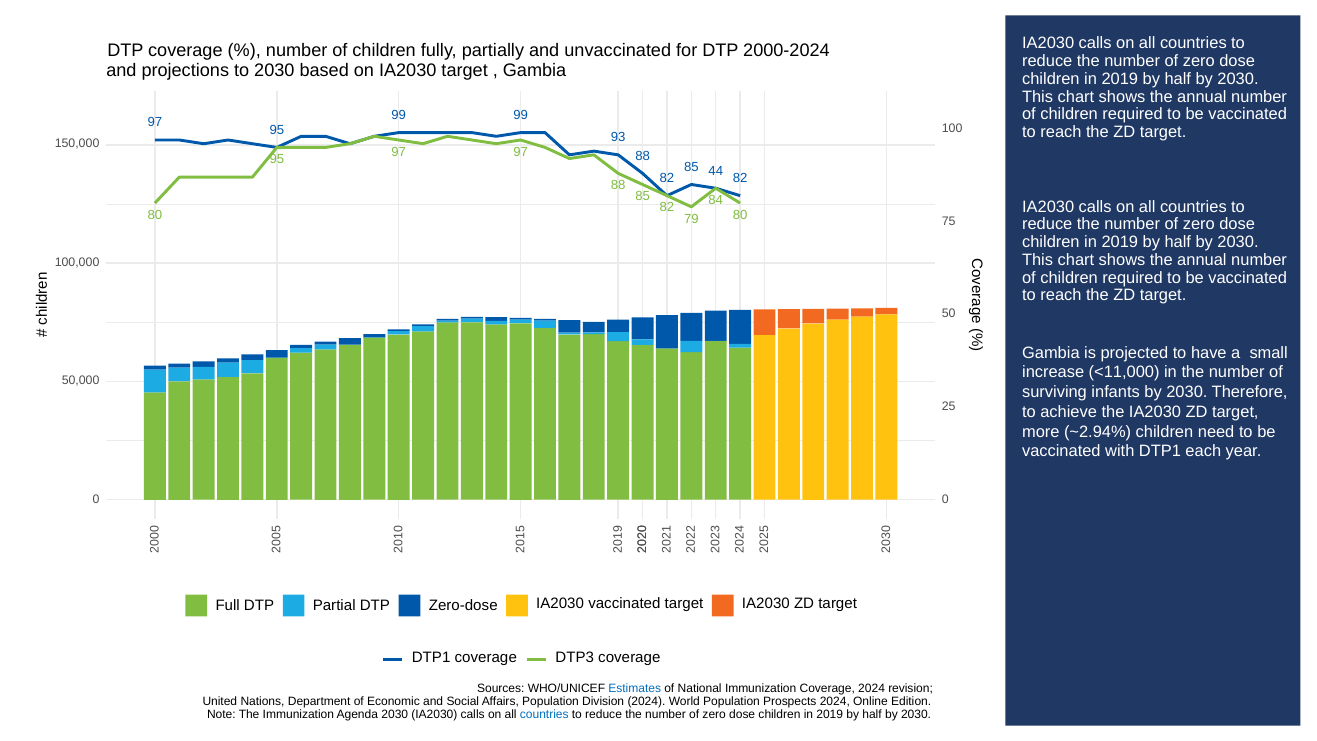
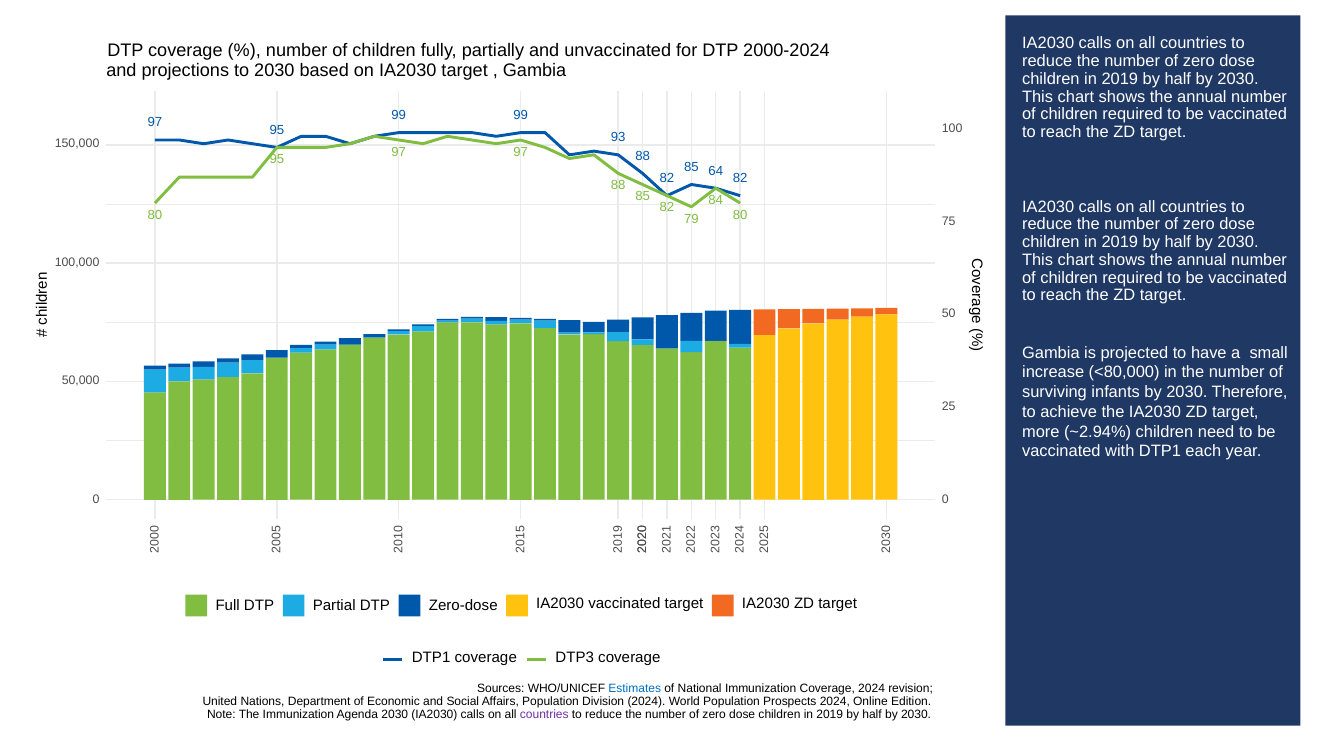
44: 44 -> 64
<11,000: <11,000 -> <80,000
countries at (544, 715) colour: blue -> purple
